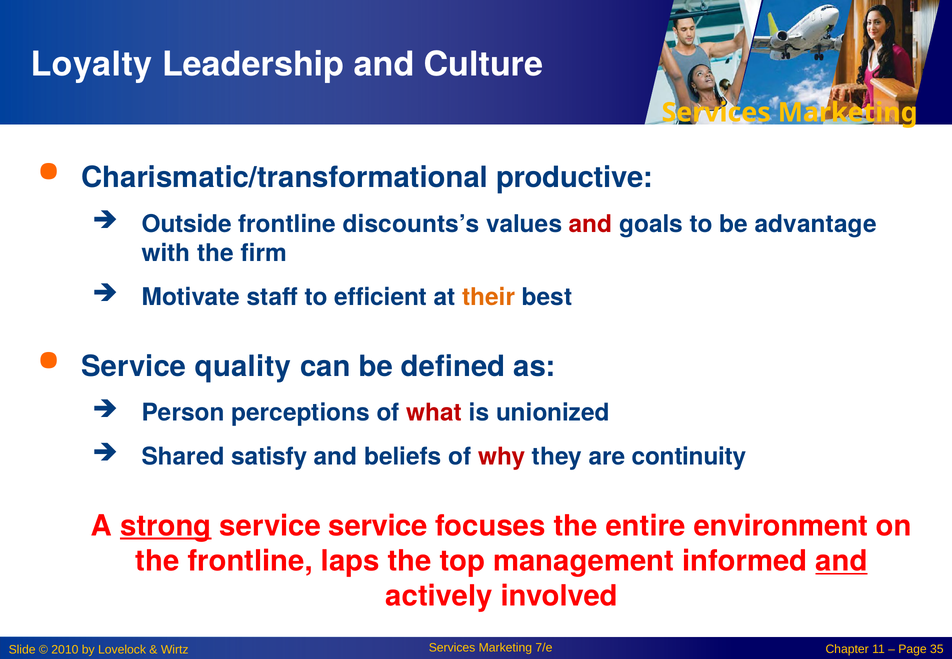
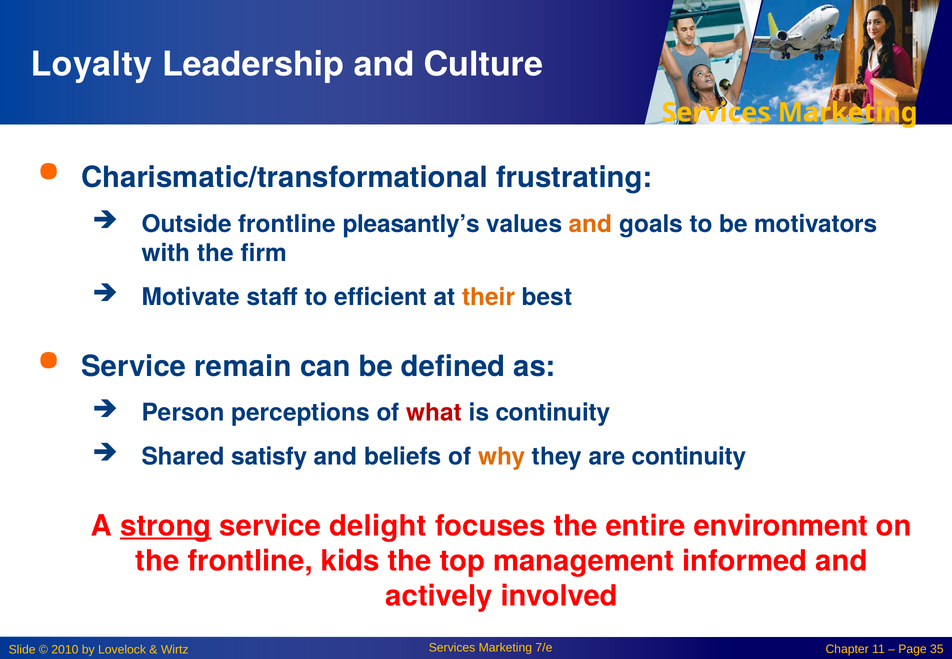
productive: productive -> frustrating
discounts’s: discounts’s -> pleasantly’s
and at (591, 224) colour: red -> orange
advantage: advantage -> motivators
quality: quality -> remain
is unionized: unionized -> continuity
why colour: red -> orange
service service: service -> delight
laps: laps -> kids
and at (841, 561) underline: present -> none
